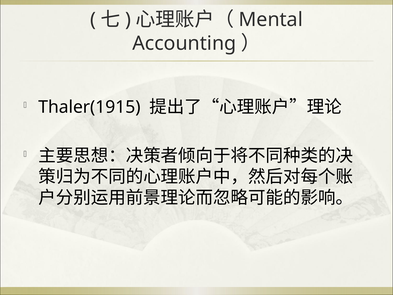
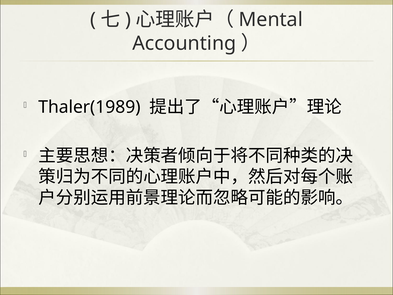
Thaler(1915: Thaler(1915 -> Thaler(1989
